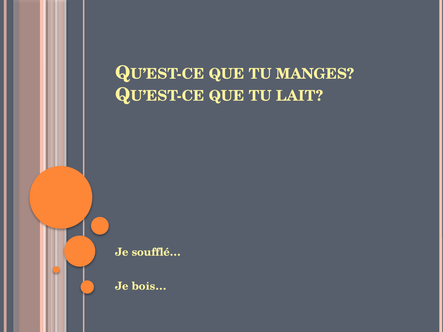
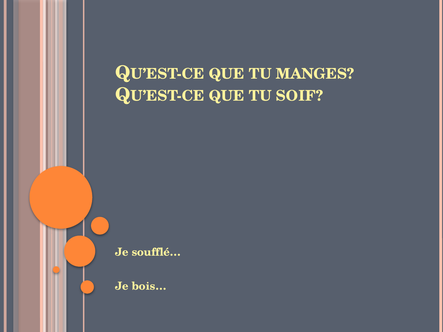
LAIT: LAIT -> SOIF
